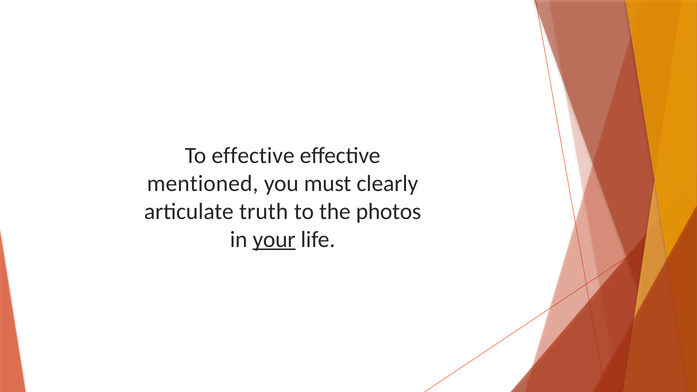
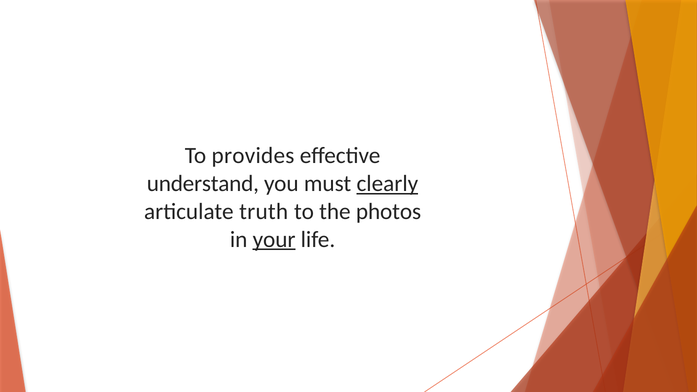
To effective: effective -> provides
mentioned: mentioned -> understand
clearly underline: none -> present
